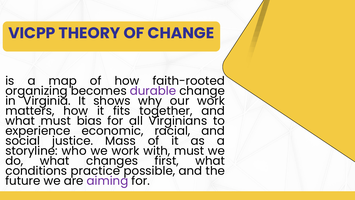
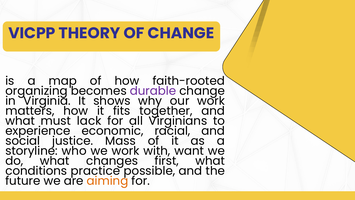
bias: bias -> lack
with must: must -> want
aiming colour: purple -> orange
